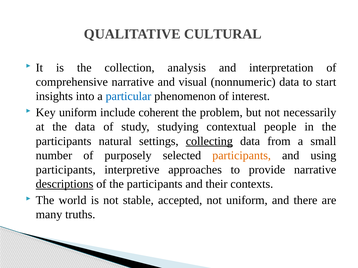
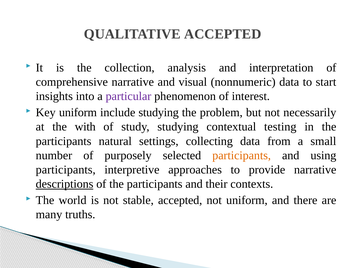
QUALITATIVE CULTURAL: CULTURAL -> ACCEPTED
particular colour: blue -> purple
include coherent: coherent -> studying
the data: data -> with
people: people -> testing
collecting underline: present -> none
